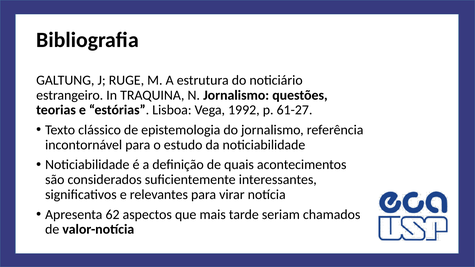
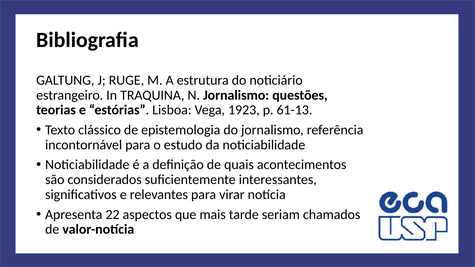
1992: 1992 -> 1923
61-27: 61-27 -> 61-13
62: 62 -> 22
